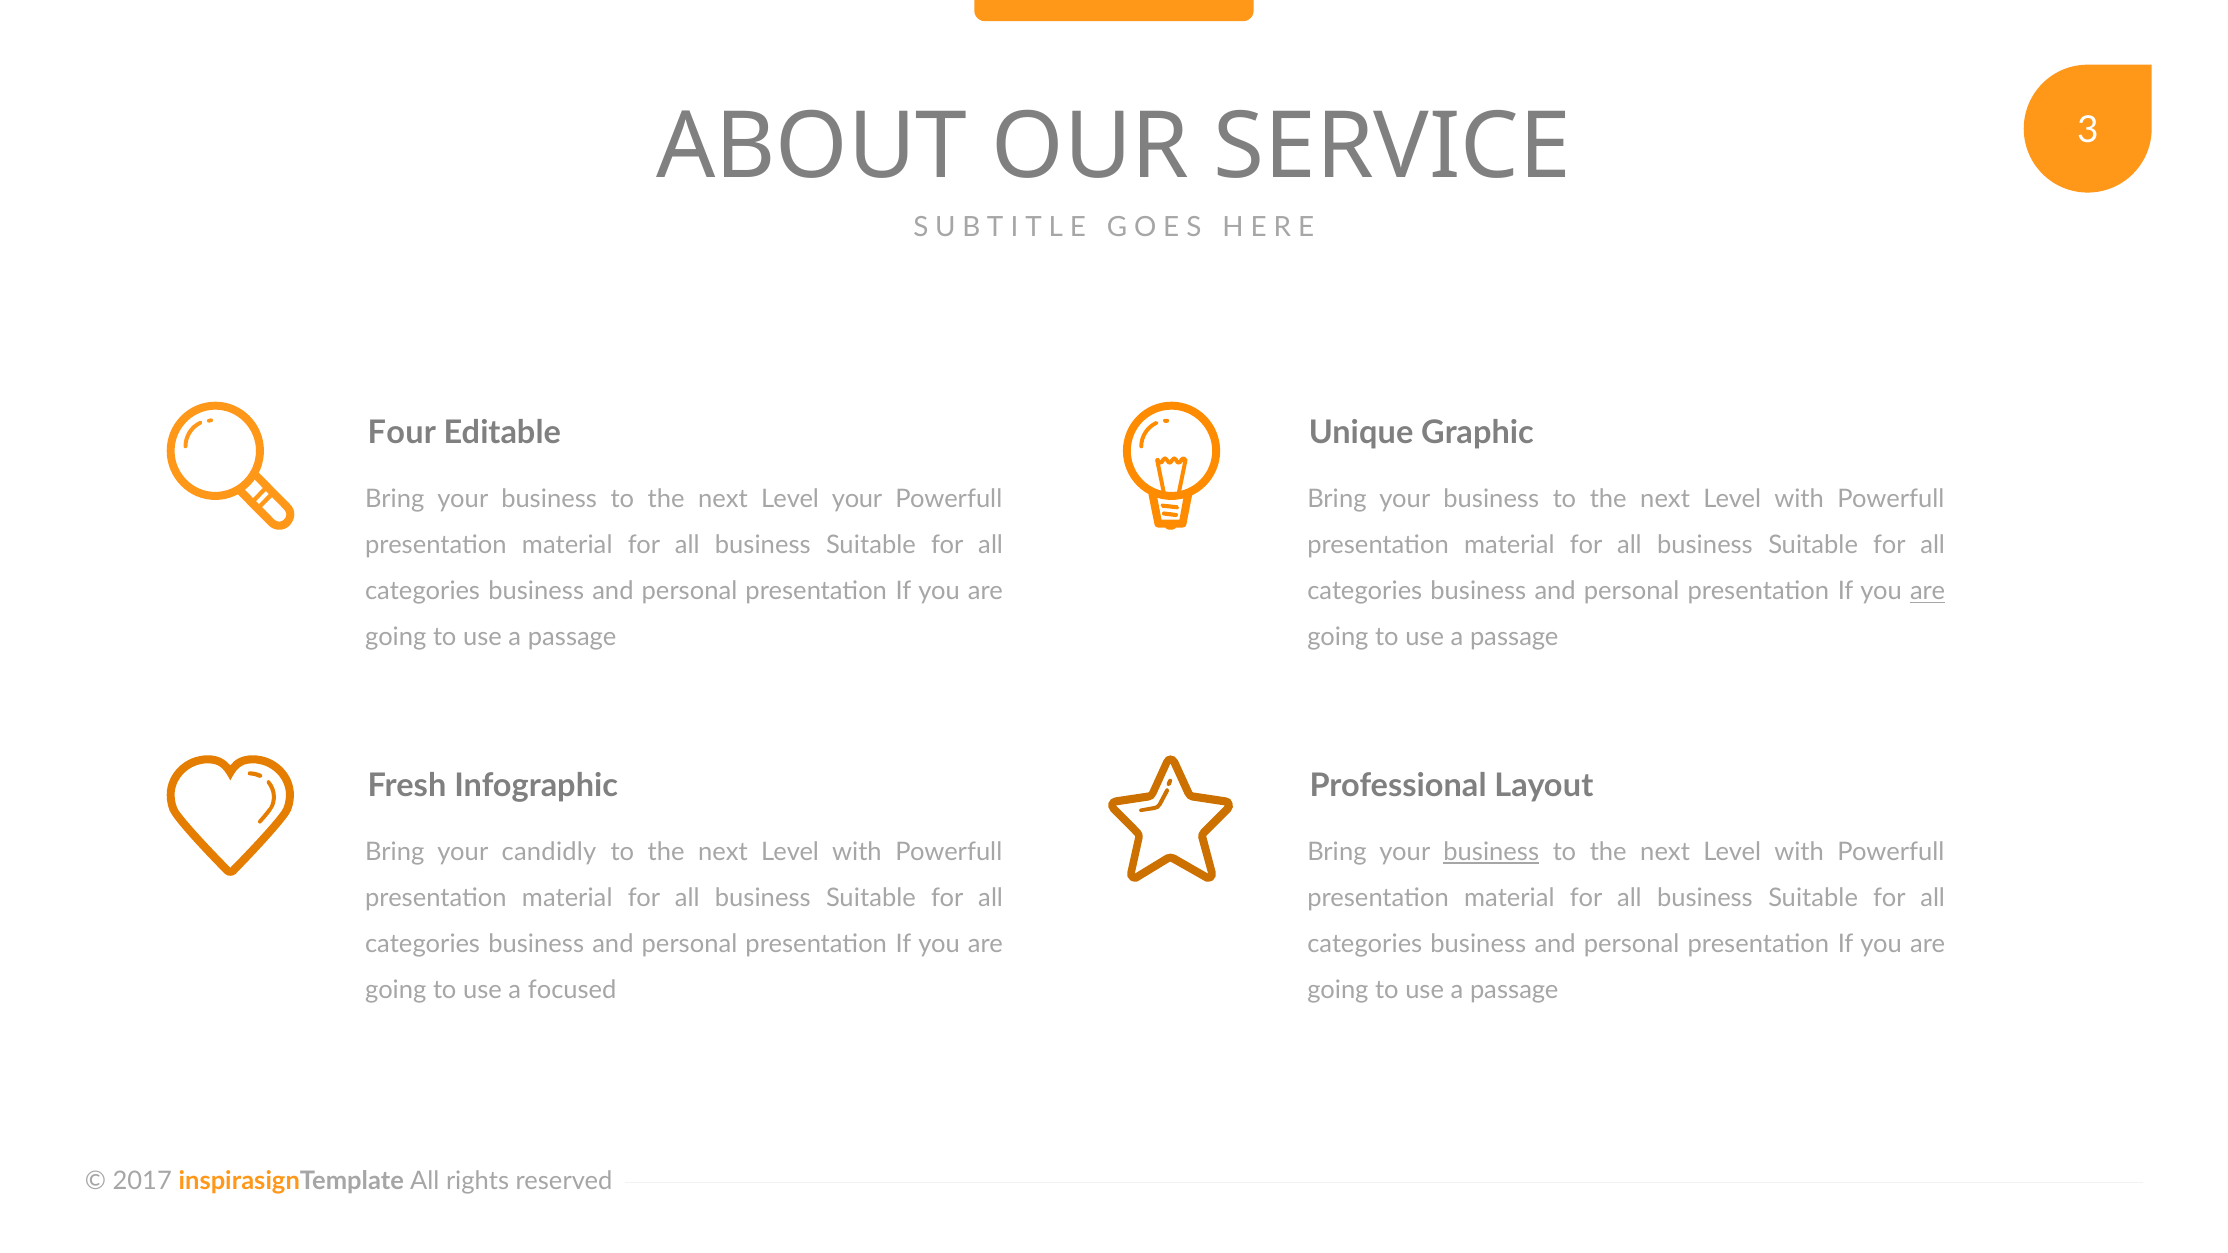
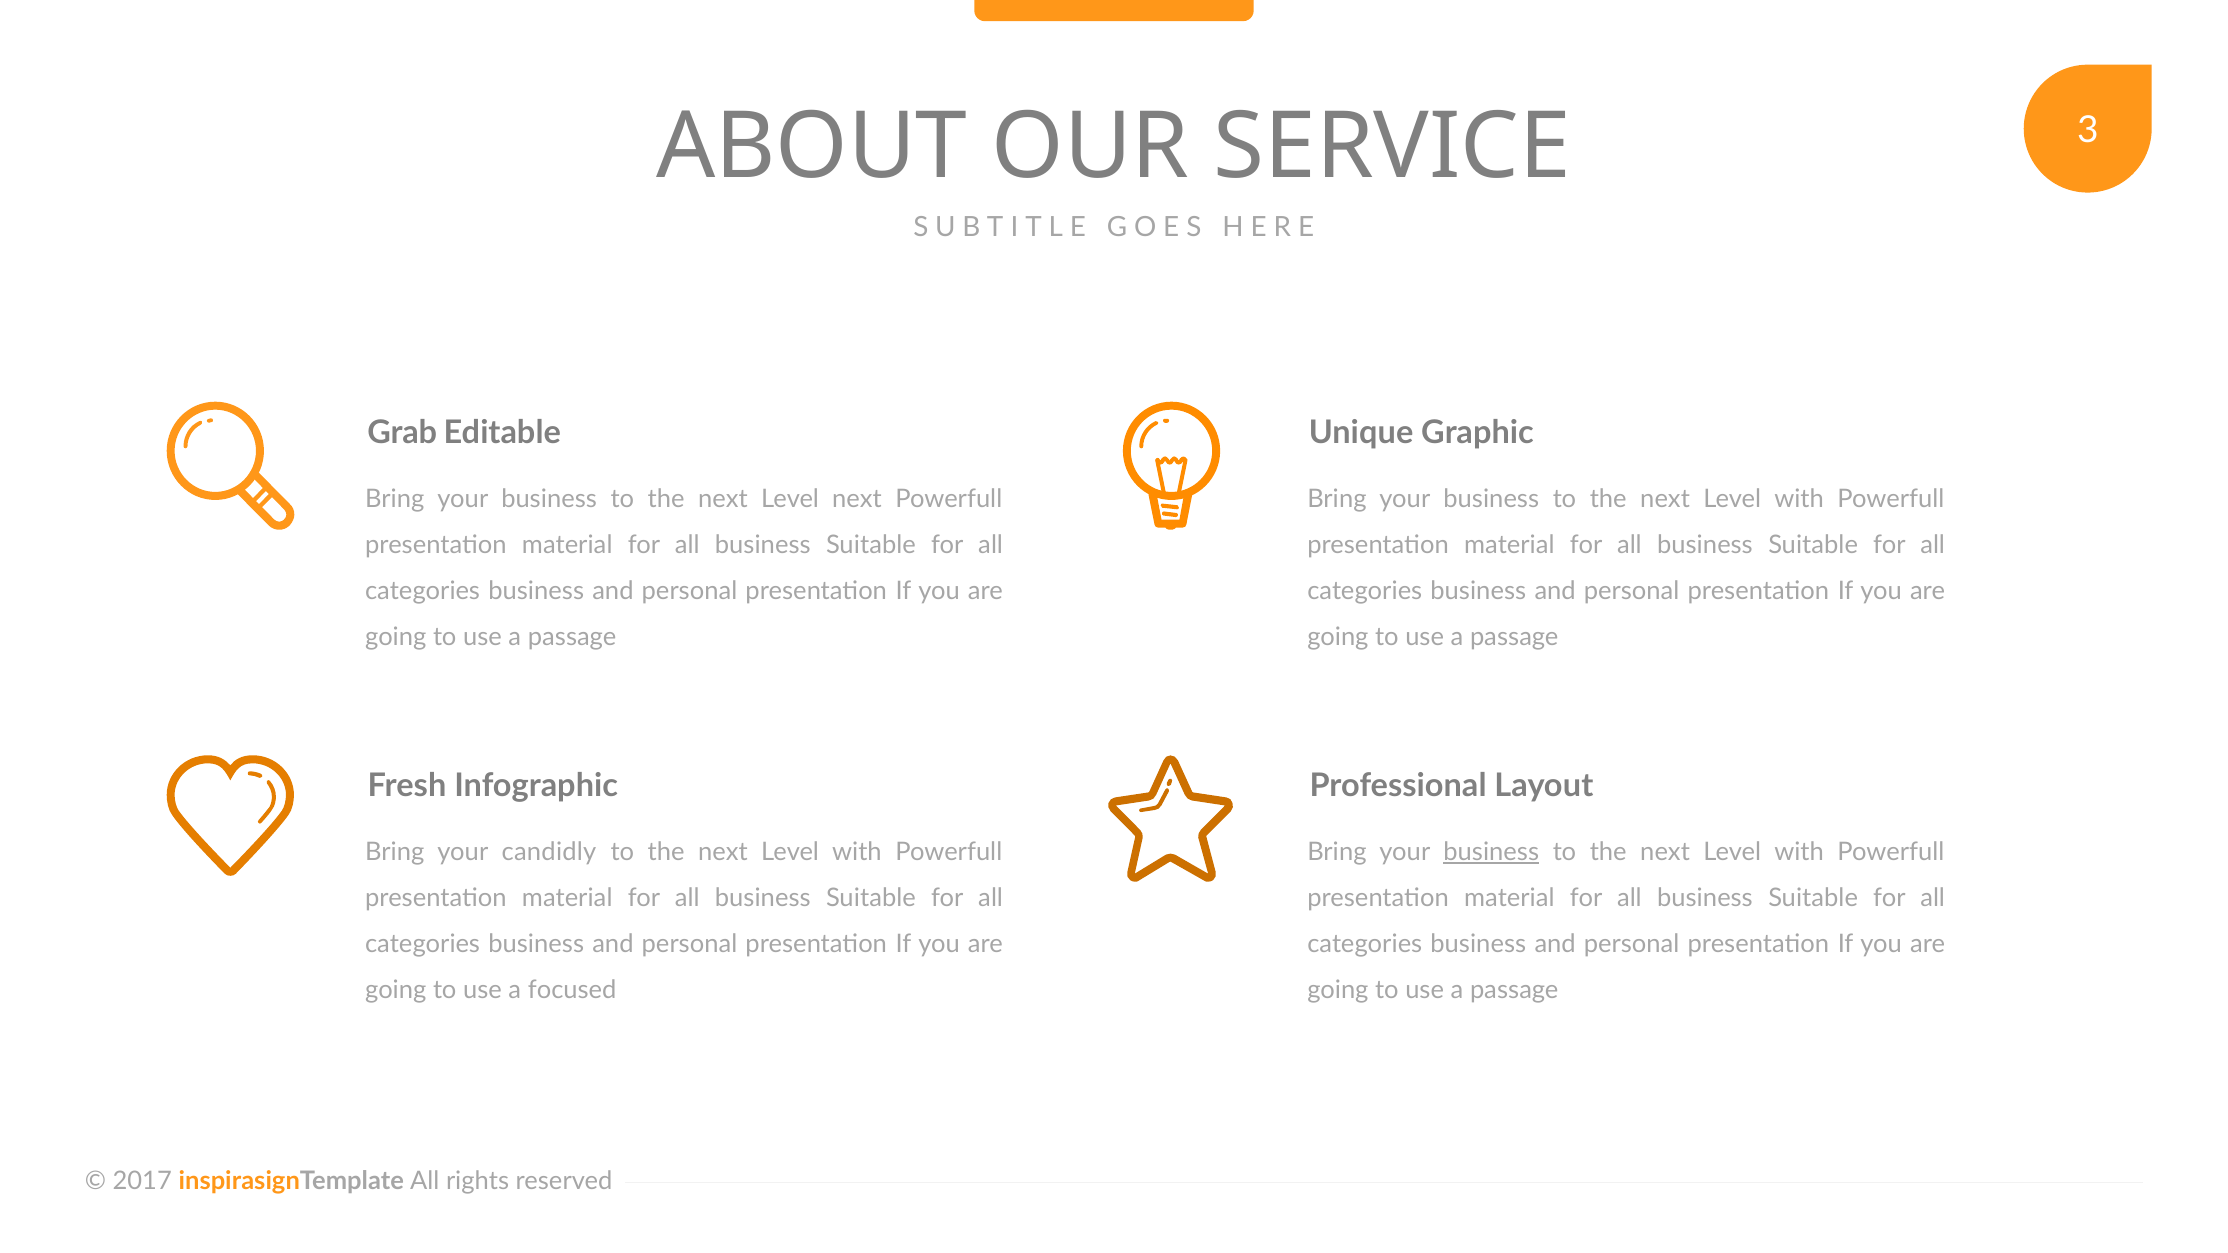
Four: Four -> Grab
Level your: your -> next
are at (1928, 591) underline: present -> none
